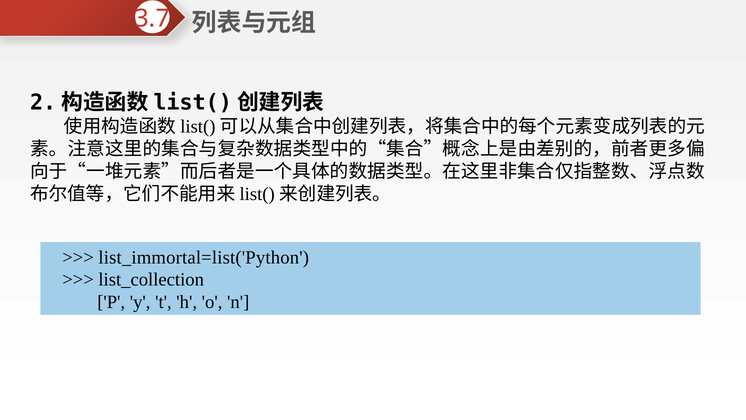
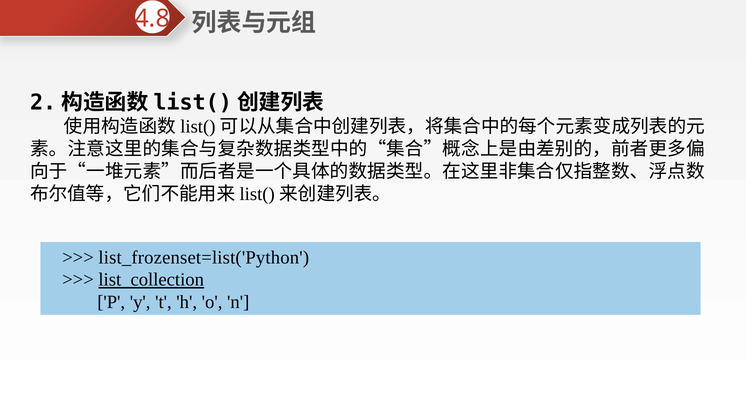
3.7: 3.7 -> 4.8
list_immortal=list('Python: list_immortal=list('Python -> list_frozenset=list('Python
list_collection underline: none -> present
